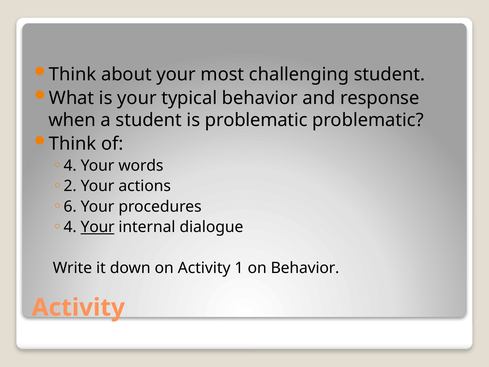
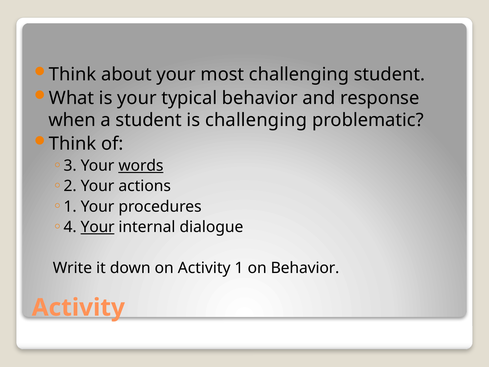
is problematic: problematic -> challenging
4 at (70, 166): 4 -> 3
words underline: none -> present
6 at (70, 206): 6 -> 1
